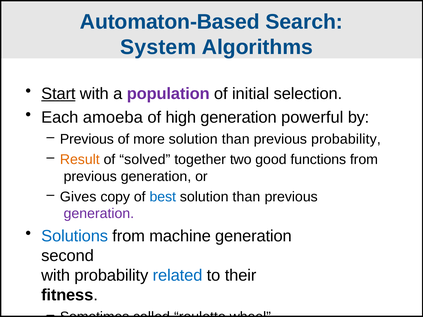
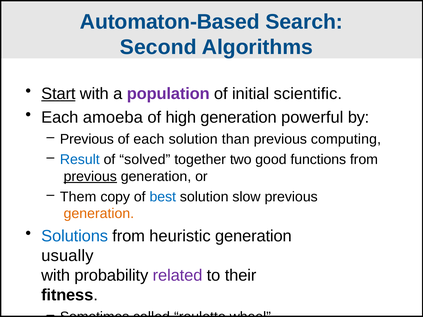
System: System -> Second
initial selection: selection -> scientific
of more: more -> each
previous probability: probability -> computing
Result colour: orange -> blue
previous at (90, 177) underline: none -> present
Gives: Gives -> Them
than at (246, 197): than -> slow
generation at (99, 214) colour: purple -> orange
machine: machine -> heuristic
second: second -> usually
related colour: blue -> purple
